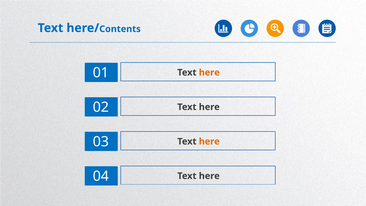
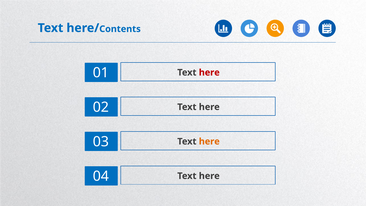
here at (209, 72) colour: orange -> red
